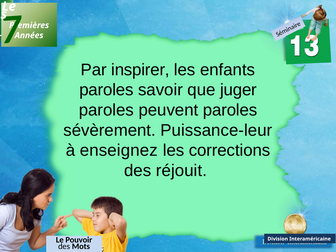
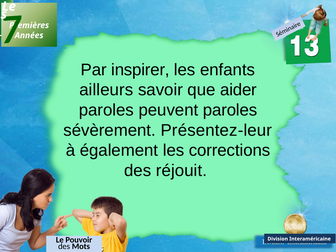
paroles at (106, 90): paroles -> ailleurs
juger: juger -> aider
Puissance-leur: Puissance-leur -> Présentez-leur
enseignez: enseignez -> également
